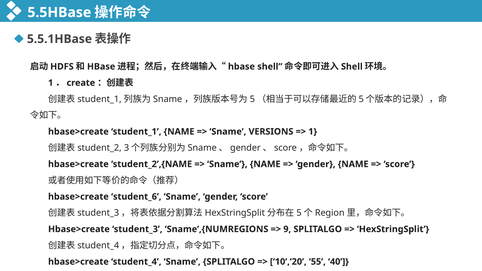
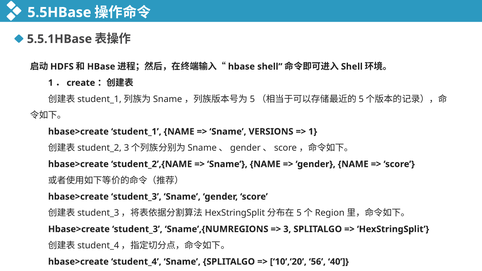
student_6 at (136, 197): student_6 -> student_3
9: 9 -> 3
55: 55 -> 56
